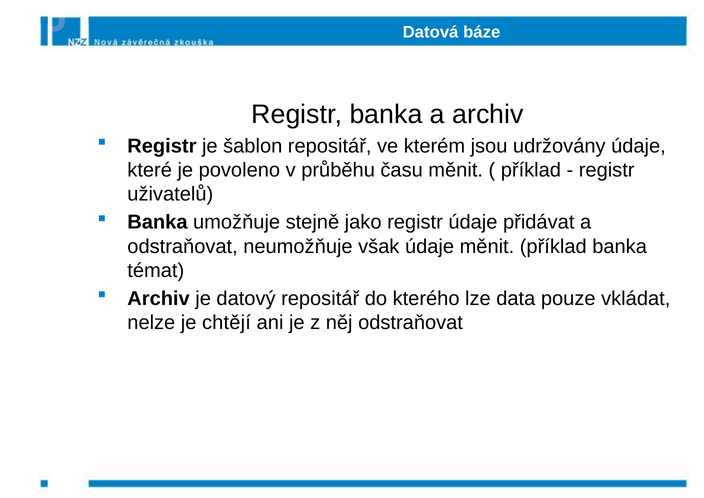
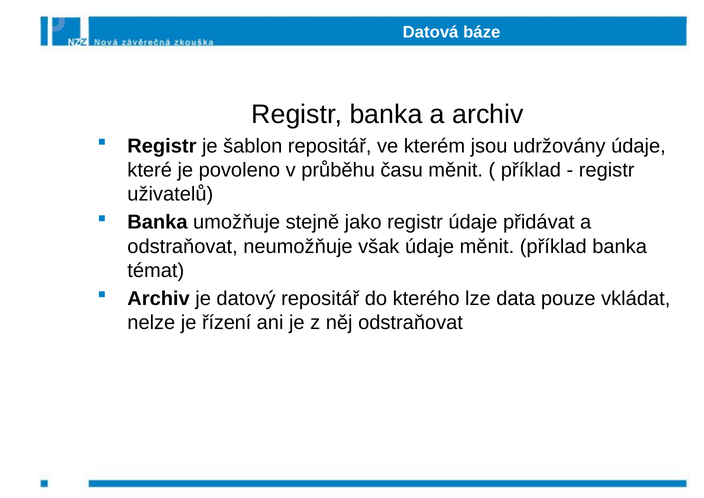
chtějí: chtějí -> řízení
